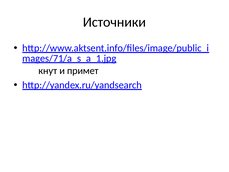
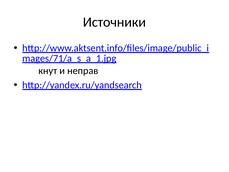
примет: примет -> неправ
